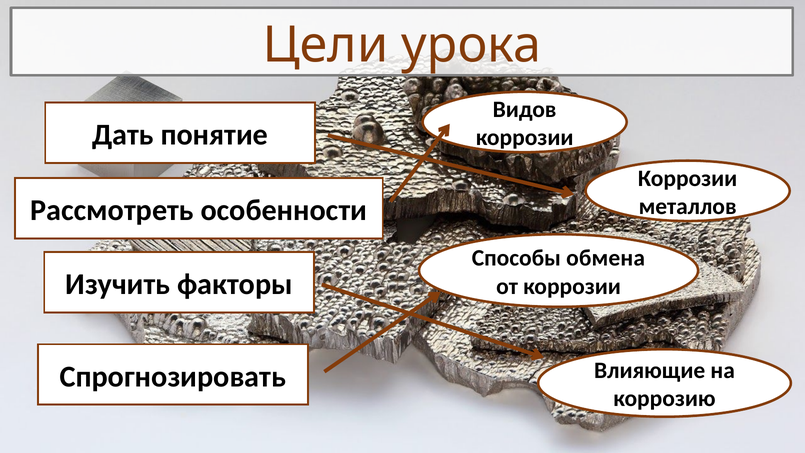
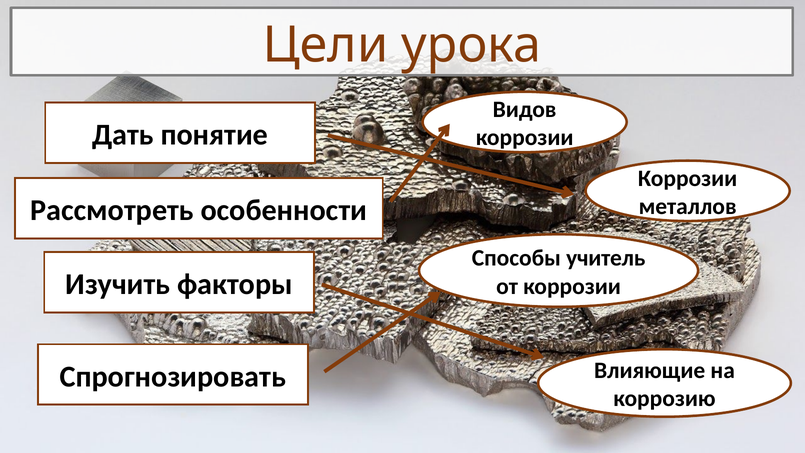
обмена: обмена -> учитель
